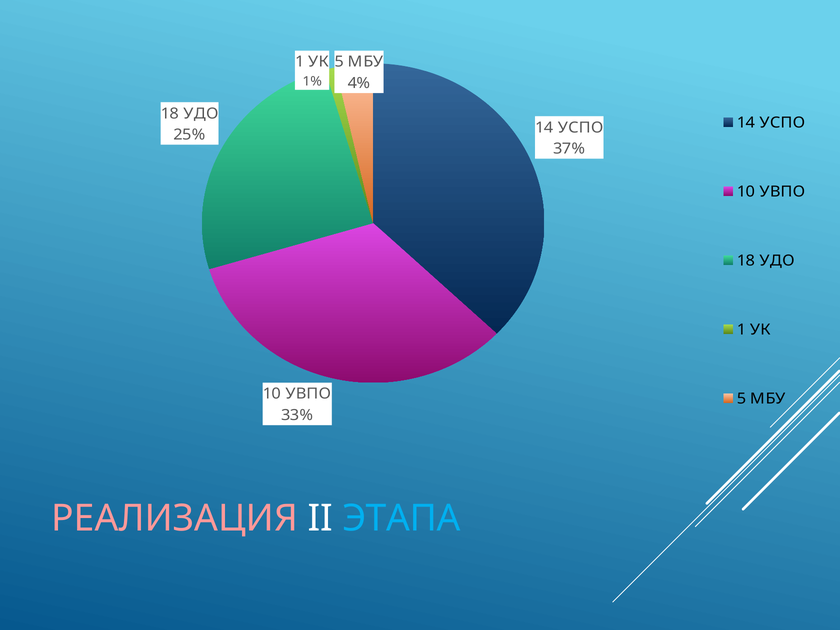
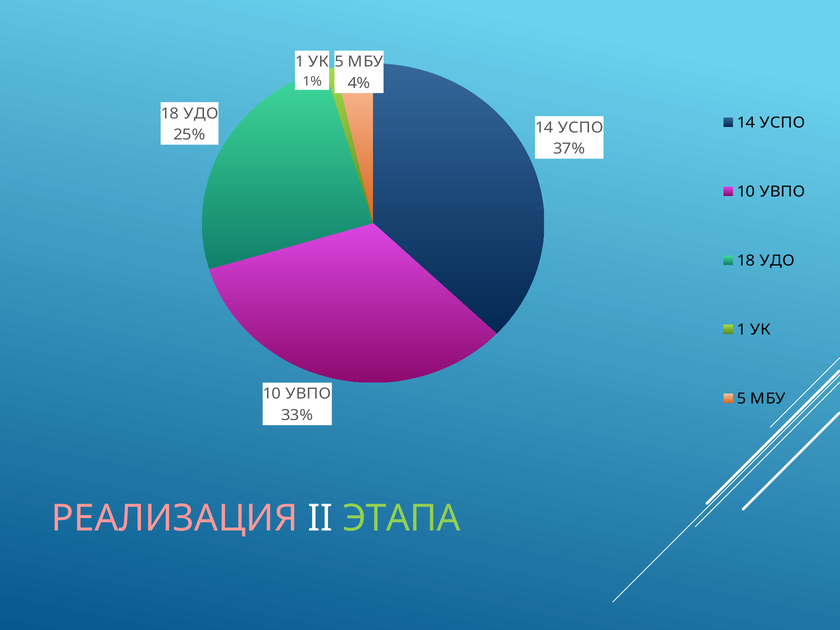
ЭТАПА colour: light blue -> light green
